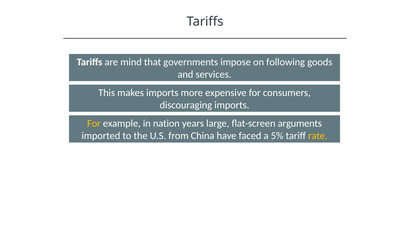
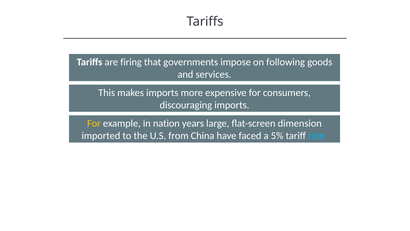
mind: mind -> firing
arguments: arguments -> dimension
rate colour: yellow -> light blue
